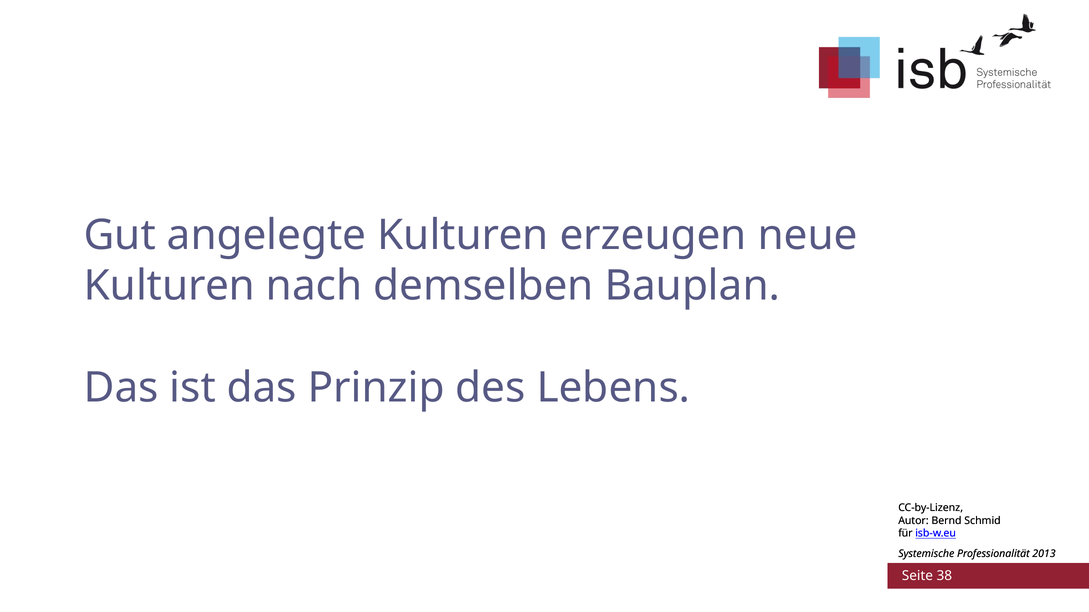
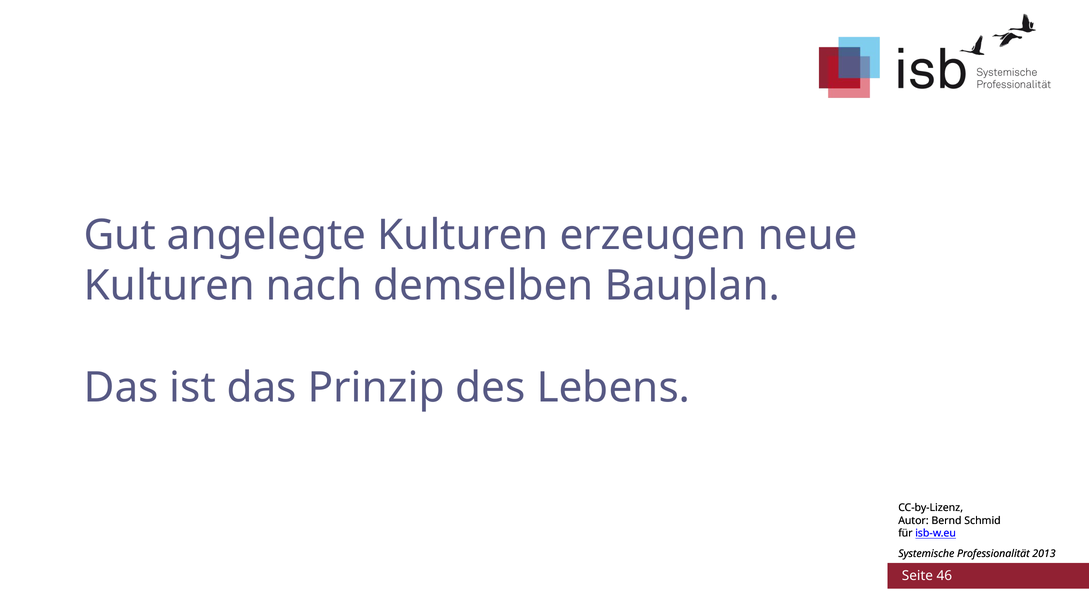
38: 38 -> 46
